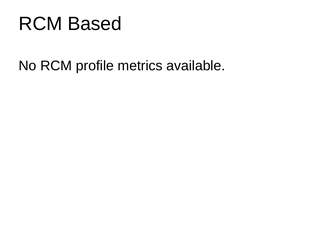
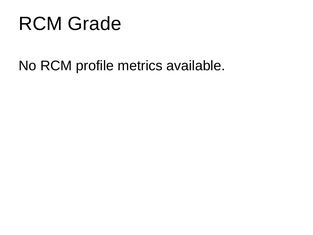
Based: Based -> Grade
